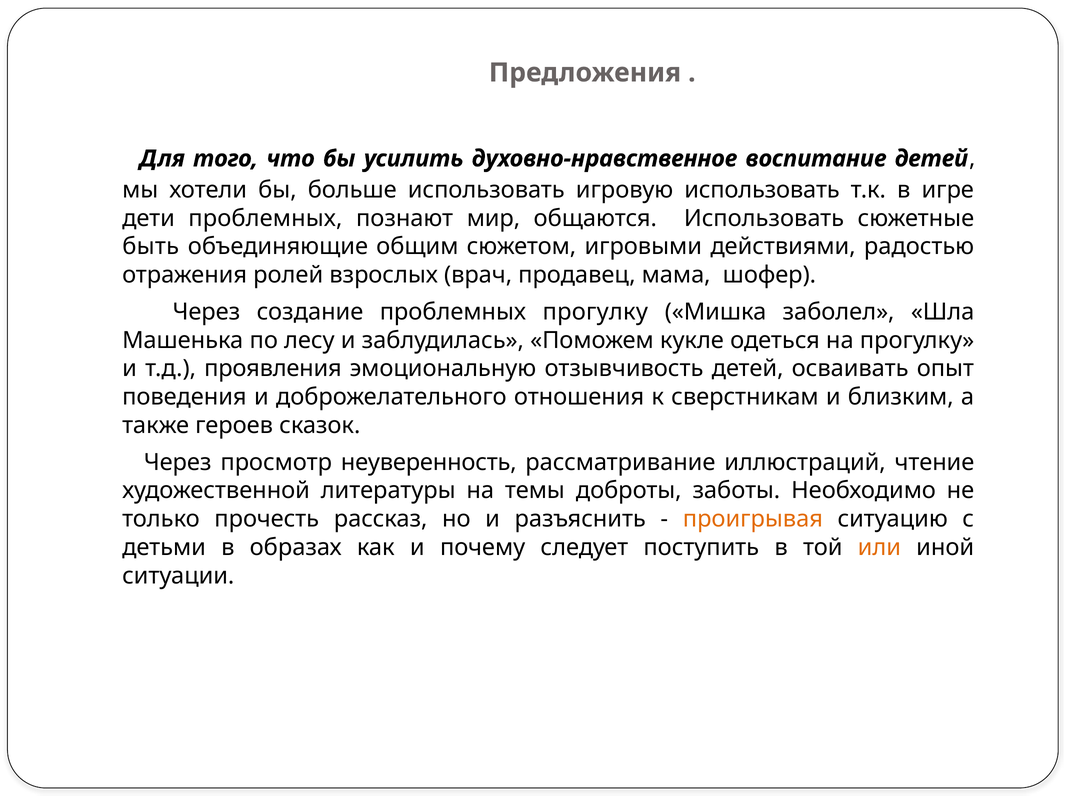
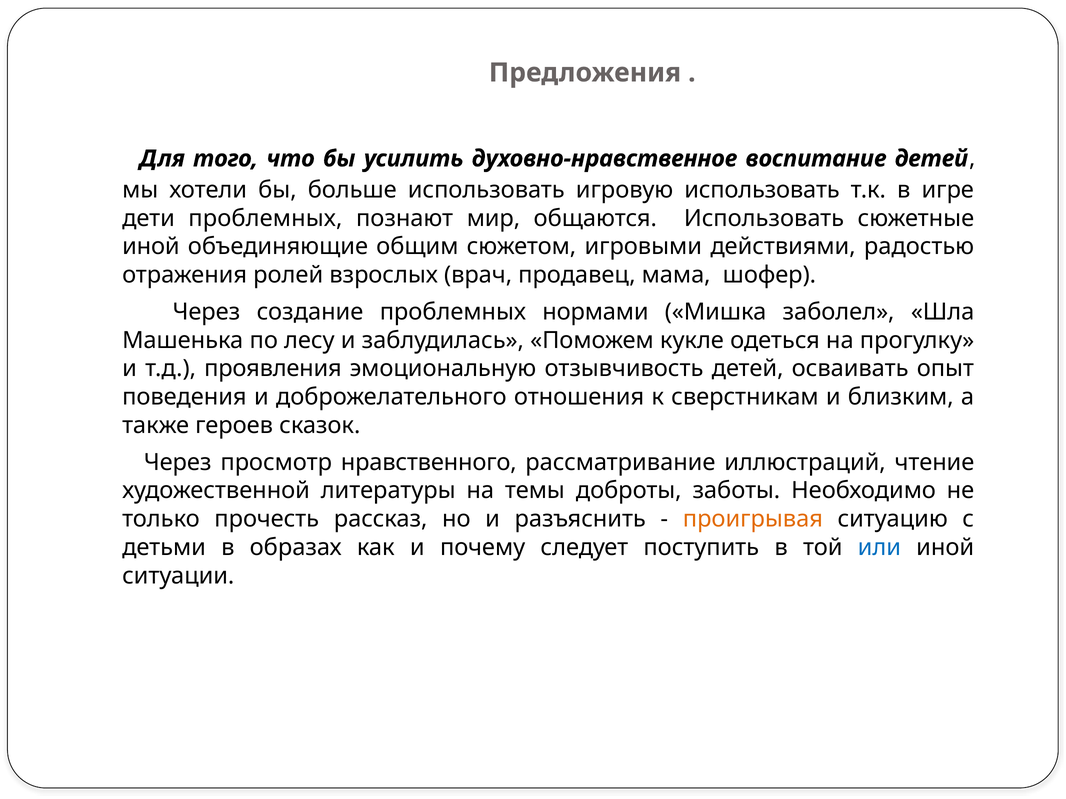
быть at (151, 247): быть -> иной
проблемных прогулку: прогулку -> нормами
неуверенность: неуверенность -> нравственного
или colour: orange -> blue
